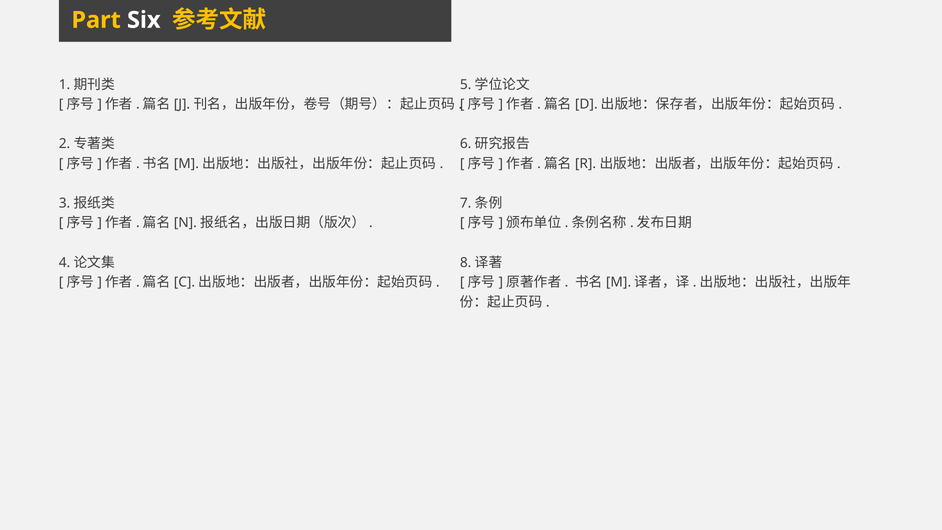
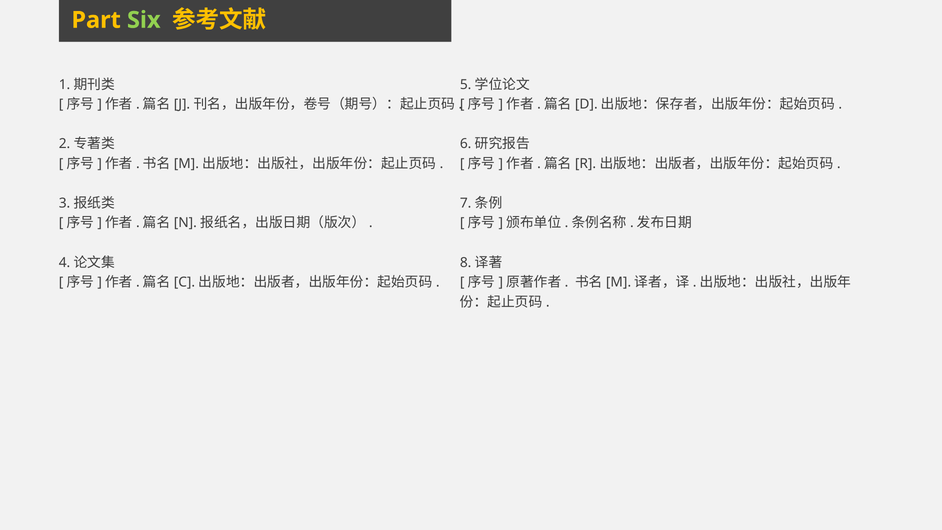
Six colour: white -> light green
